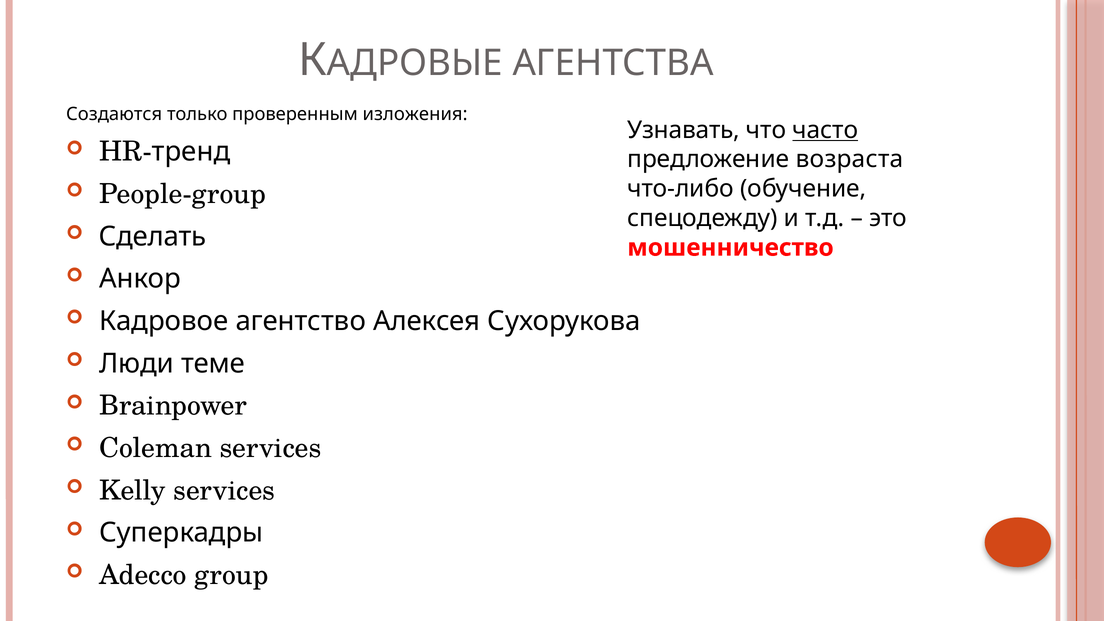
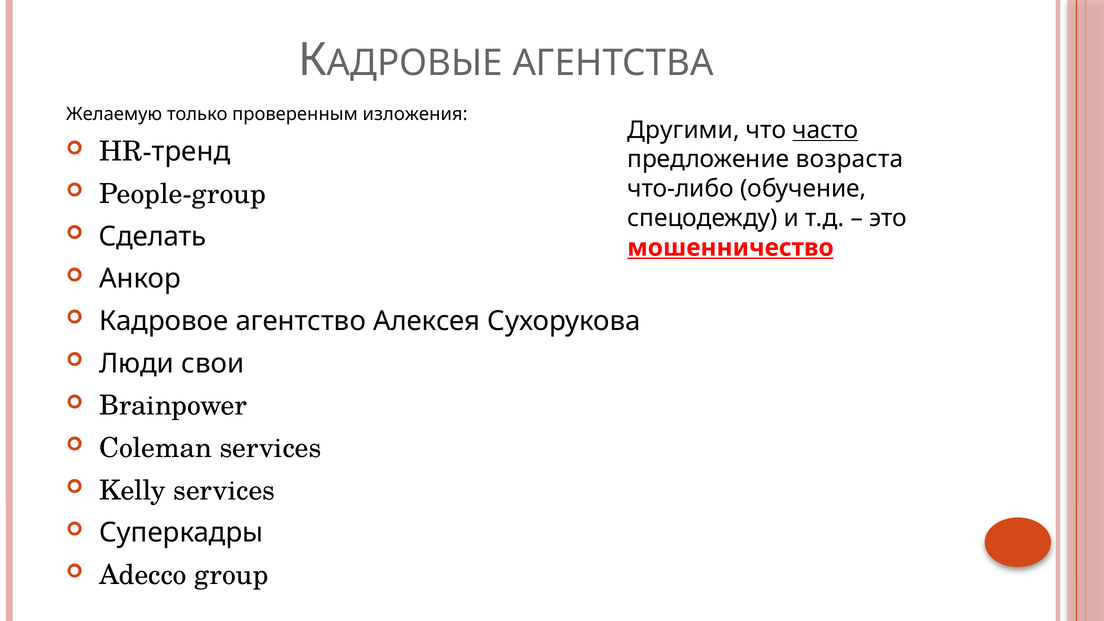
Создаются: Создаются -> Желаемую
Узнавать: Узнавать -> Другими
мошенничество underline: none -> present
теме: теме -> свои
